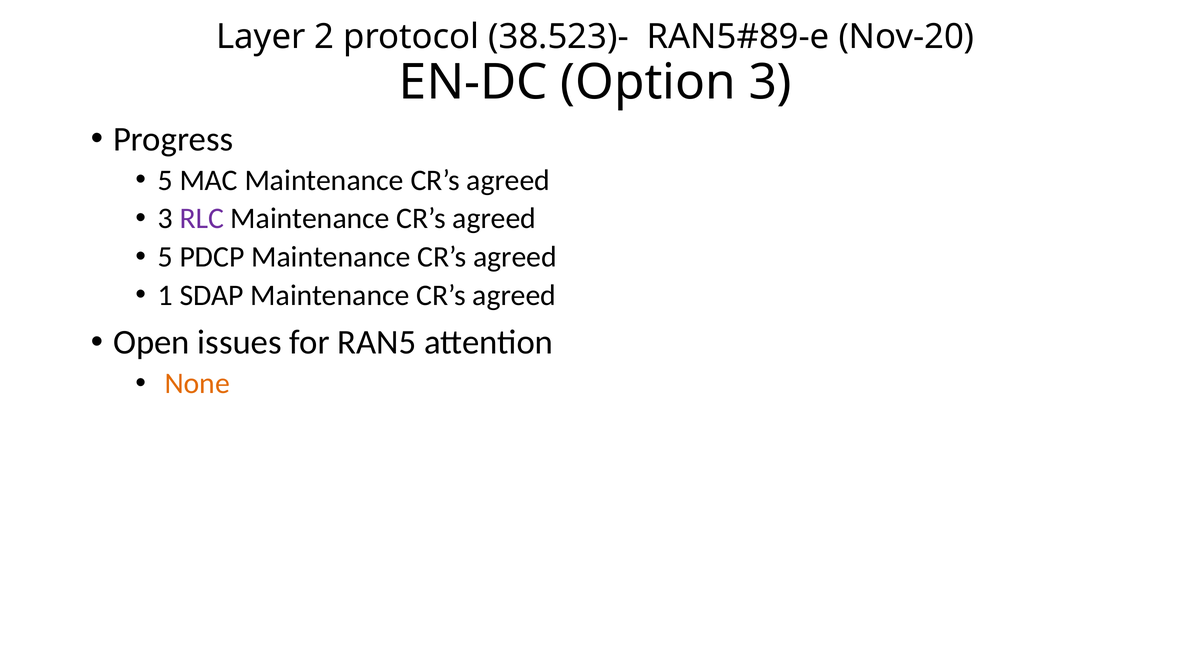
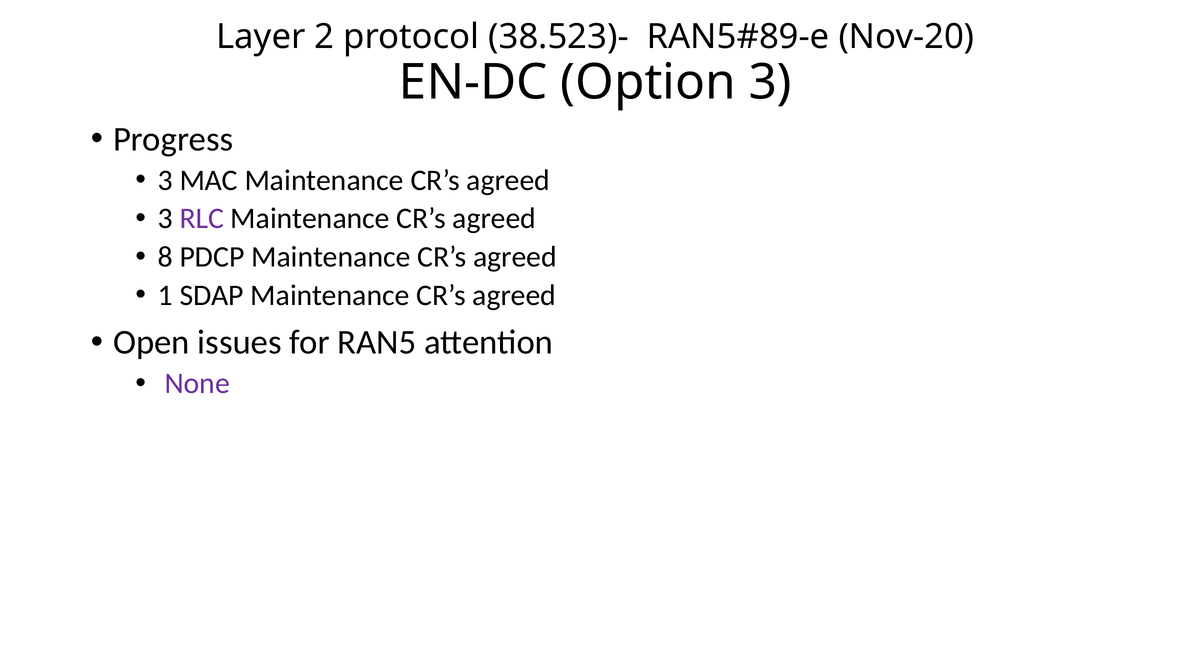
5 at (165, 180): 5 -> 3
5 at (165, 257): 5 -> 8
None colour: orange -> purple
